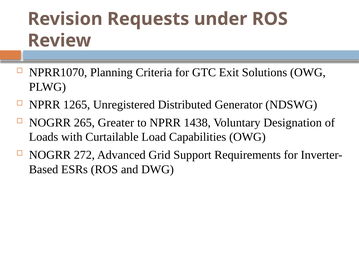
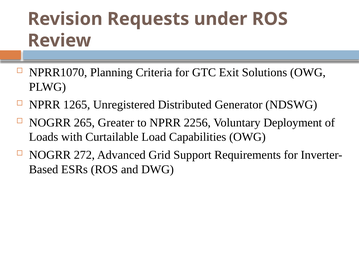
1438: 1438 -> 2256
Designation: Designation -> Deployment
